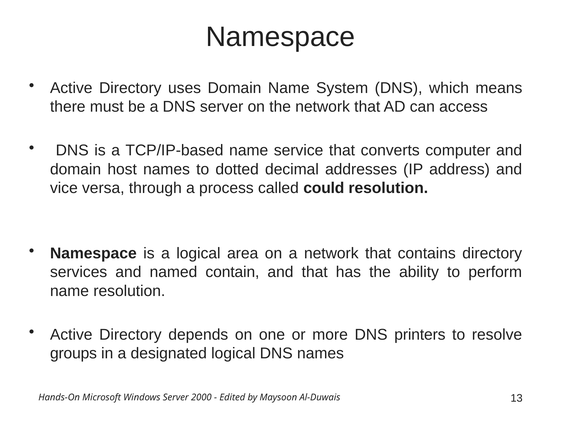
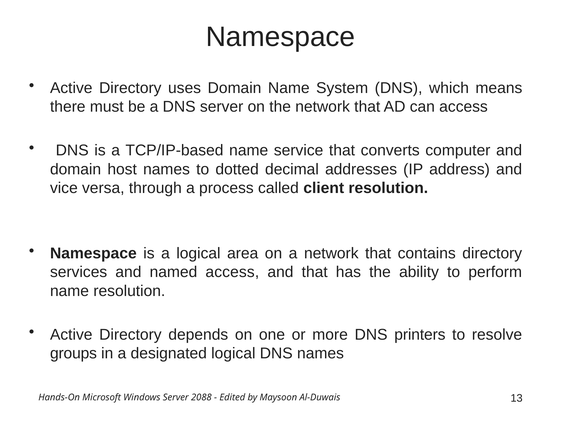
could: could -> client
named contain: contain -> access
2000: 2000 -> 2088
